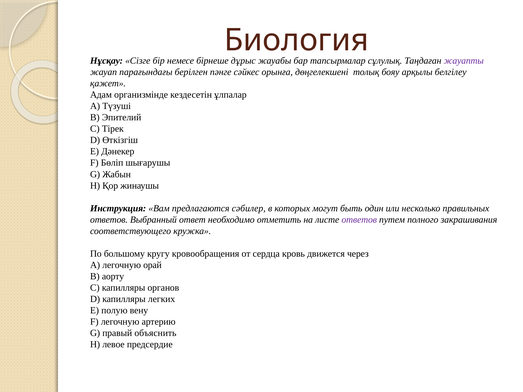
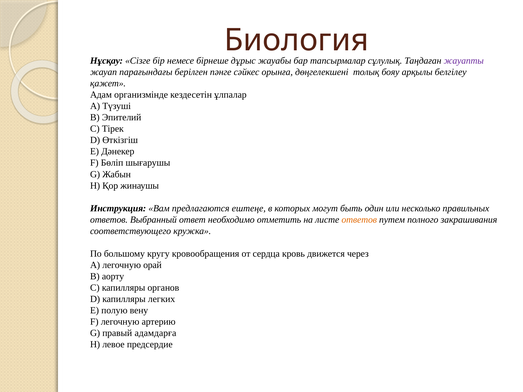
сәбилер: сәбилер -> ештеңе
ответов at (359, 220) colour: purple -> orange
объяснить: объяснить -> адамдарға
